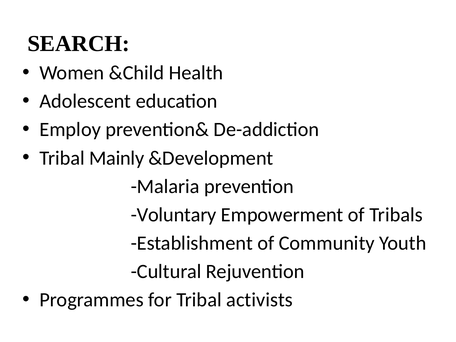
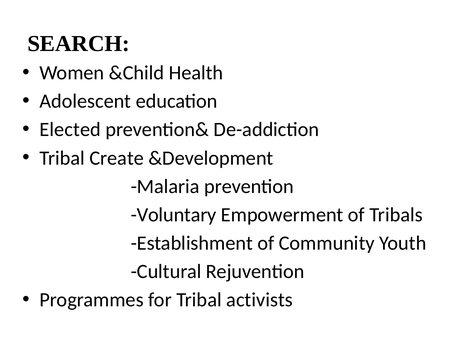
Employ: Employ -> Elected
Mainly: Mainly -> Create
